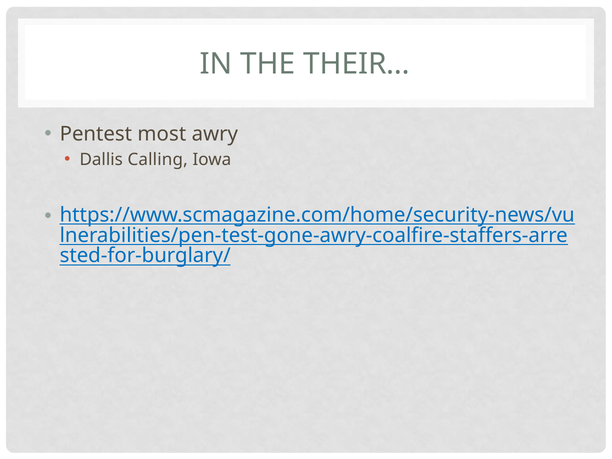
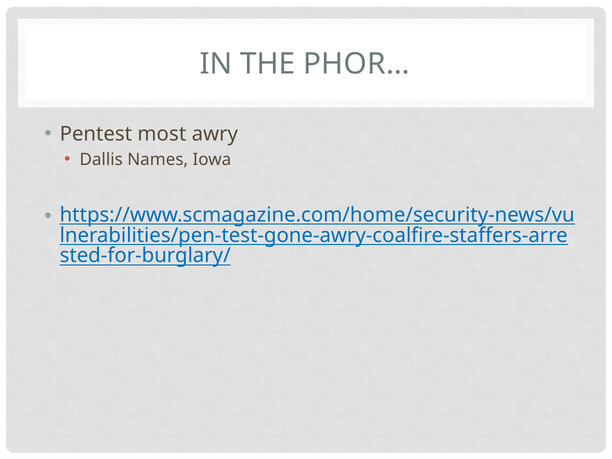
THEIR…: THEIR… -> PHOR…
Calling: Calling -> Names
